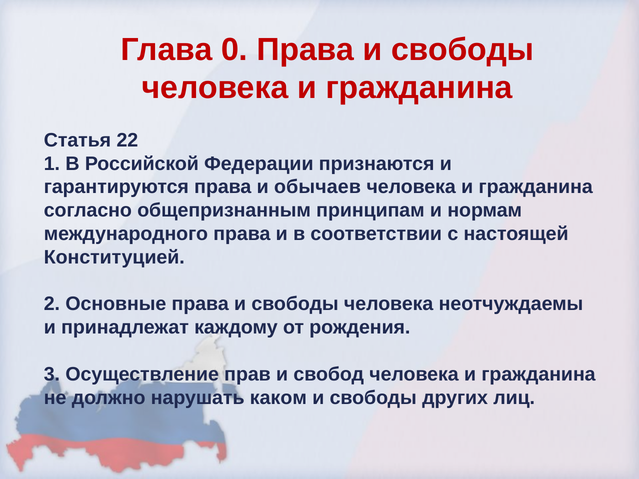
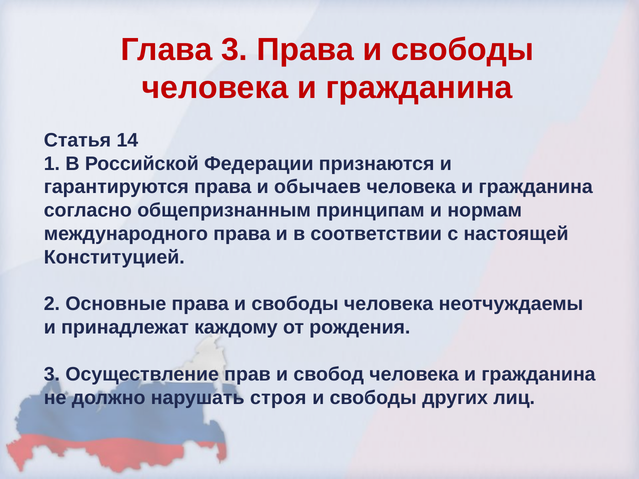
Глава 0: 0 -> 3
22: 22 -> 14
каком: каком -> строя
